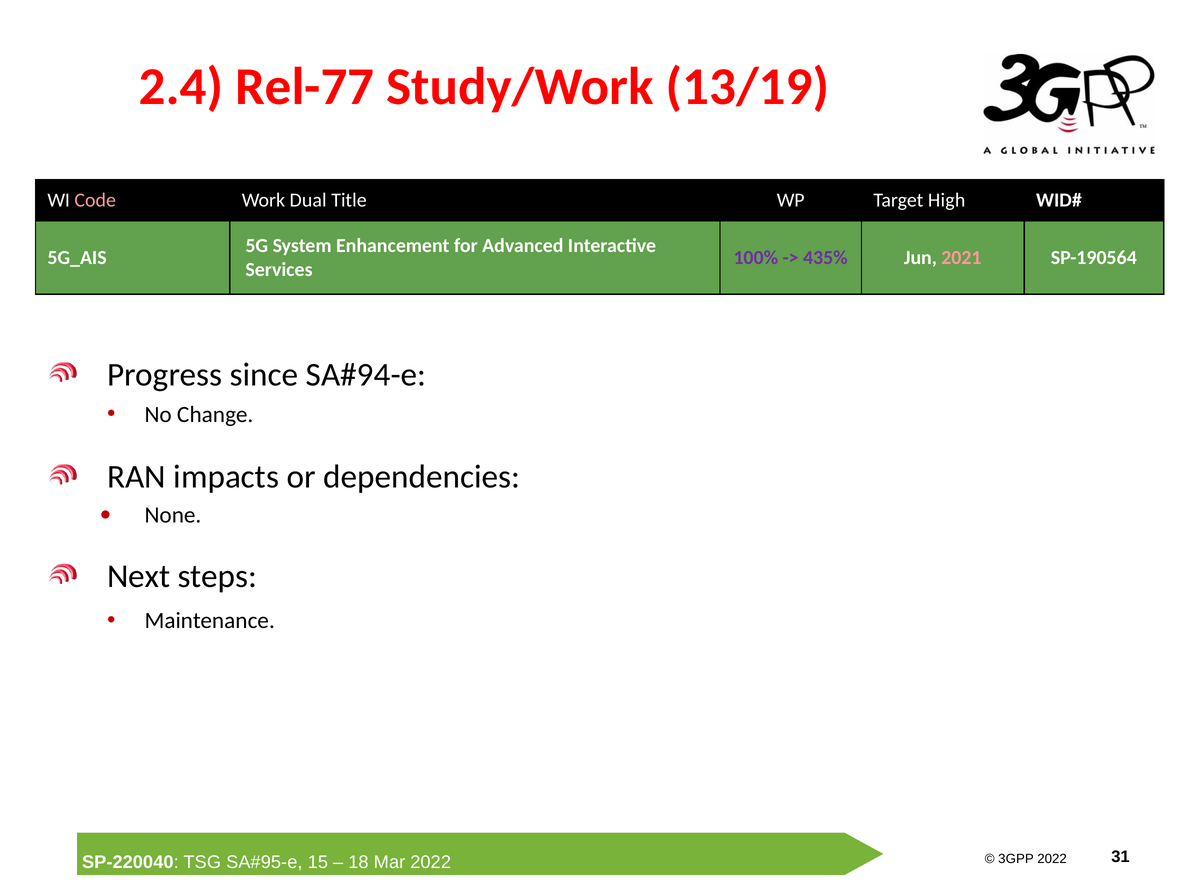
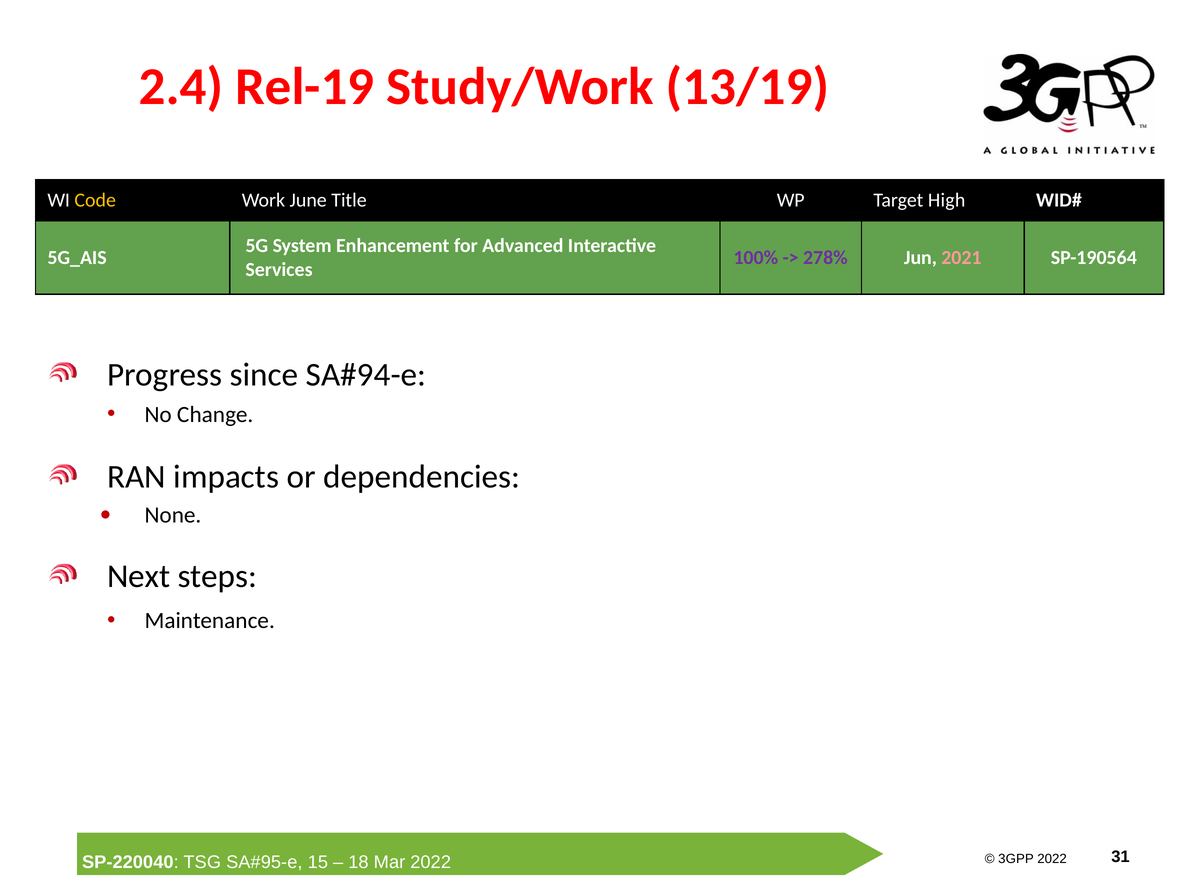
Rel-77: Rel-77 -> Rel-19
Code colour: pink -> yellow
Dual: Dual -> June
435%: 435% -> 278%
